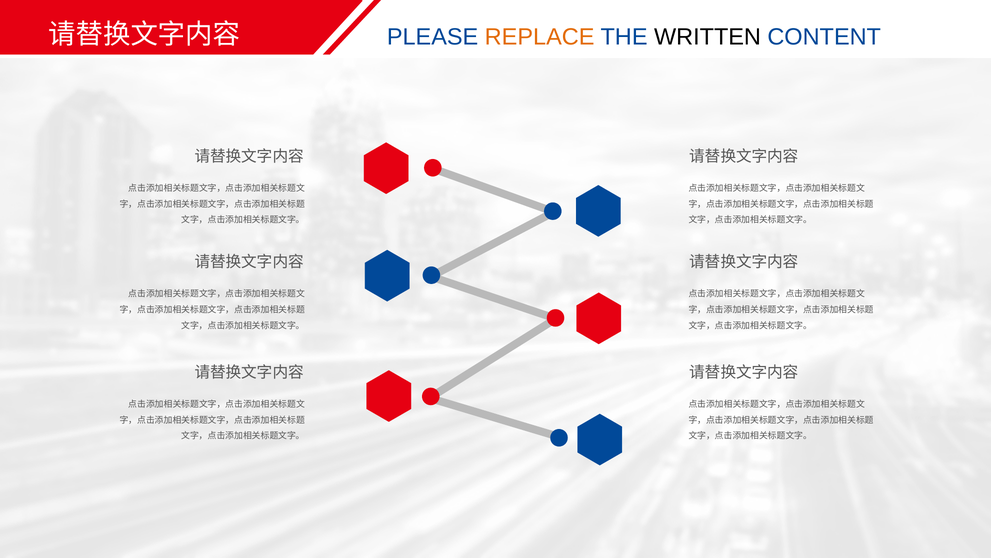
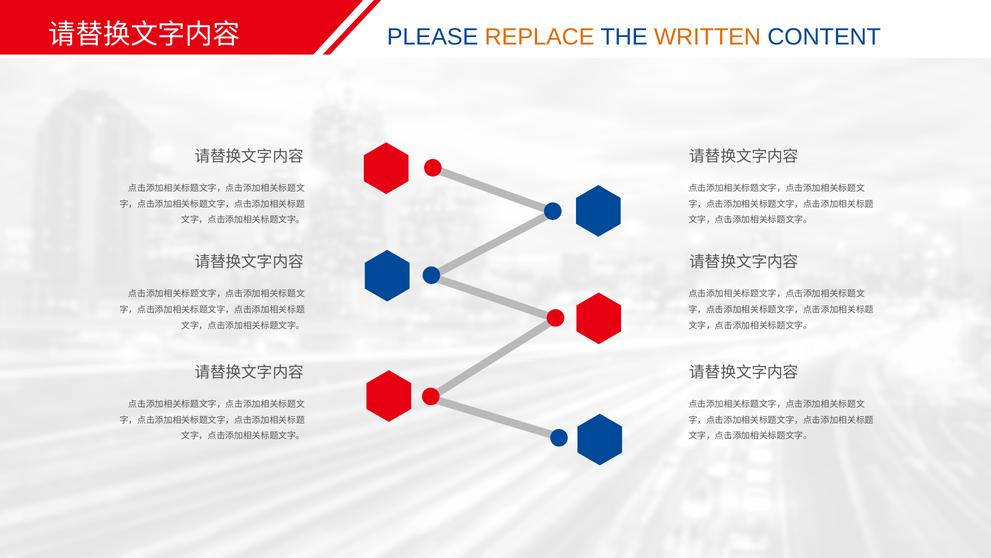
WRITTEN colour: black -> orange
